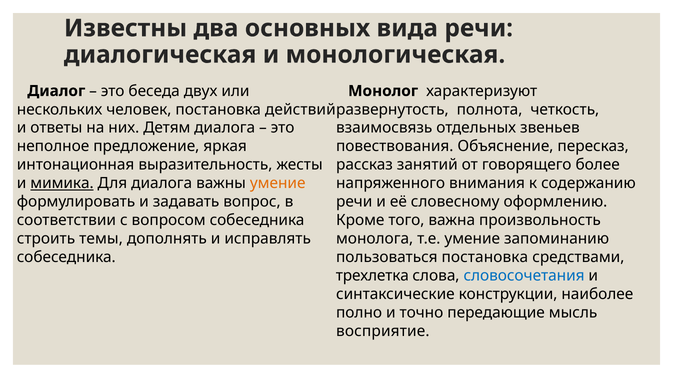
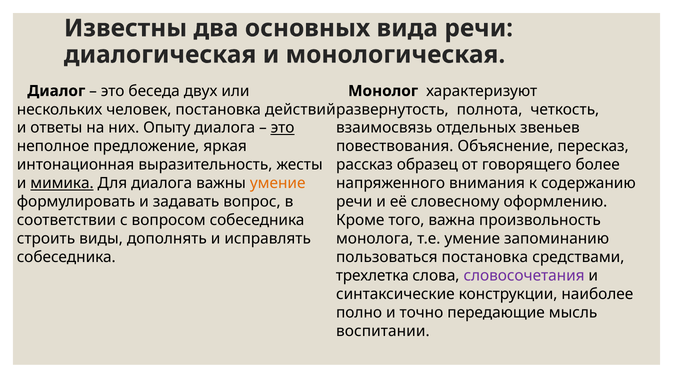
Детям: Детям -> Опыту
это at (283, 128) underline: none -> present
занятий: занятий -> образец
темы: темы -> виды
словосочетания colour: blue -> purple
восприятие: восприятие -> воспитании
